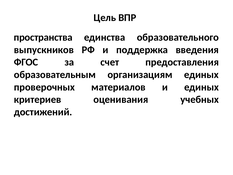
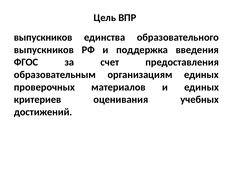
пространства at (43, 37): пространства -> выпускников
